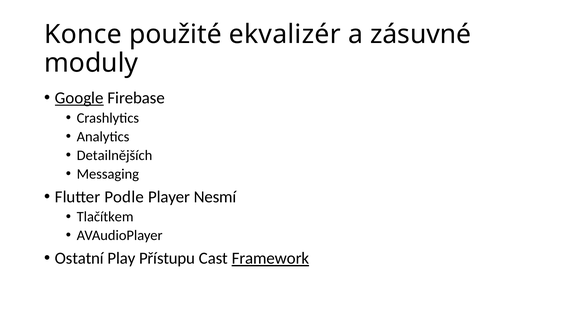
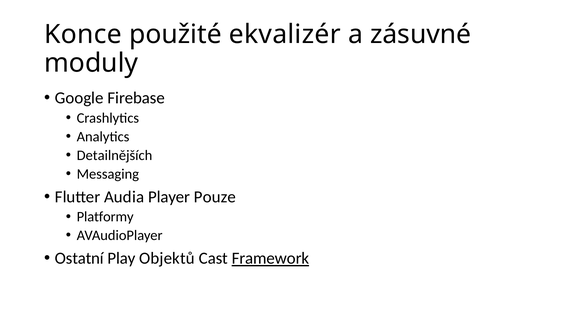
Google underline: present -> none
Podle: Podle -> Audia
Nesmí: Nesmí -> Pouze
Tlačítkem: Tlačítkem -> Platformy
Přístupu: Přístupu -> Objektů
